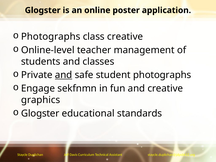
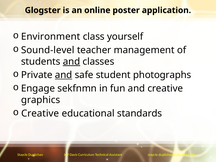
Photographs at (51, 37): Photographs -> Environment
class creative: creative -> yourself
Online-level: Online-level -> Sound-level
and at (71, 62) underline: none -> present
Glogster at (40, 113): Glogster -> Creative
